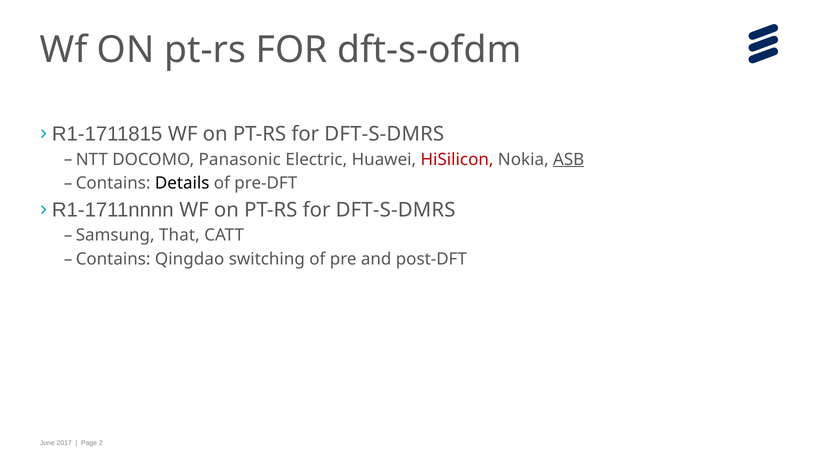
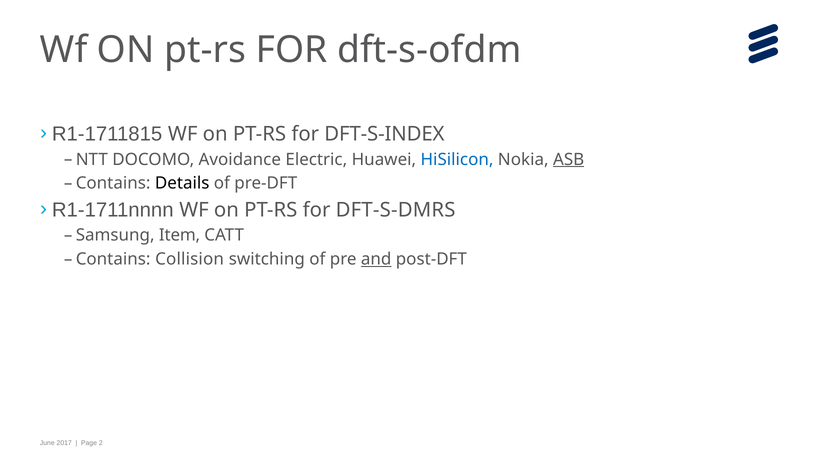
DFT-S-DMRS at (384, 134): DFT-S-DMRS -> DFT-S-INDEX
Panasonic: Panasonic -> Avoidance
HiSilicon colour: red -> blue
That: That -> Item
Qingdao: Qingdao -> Collision
and underline: none -> present
